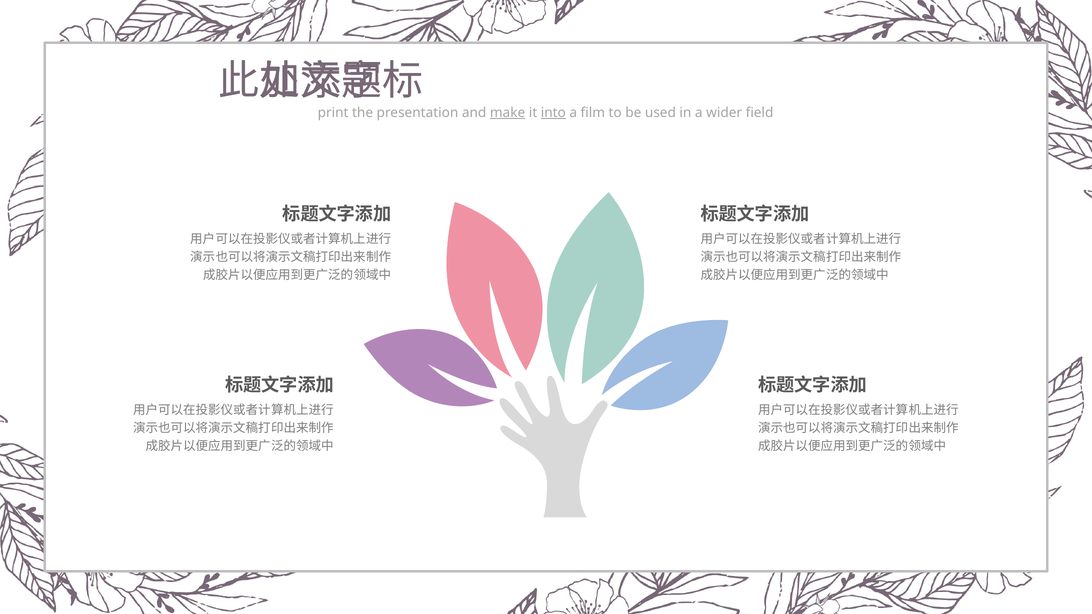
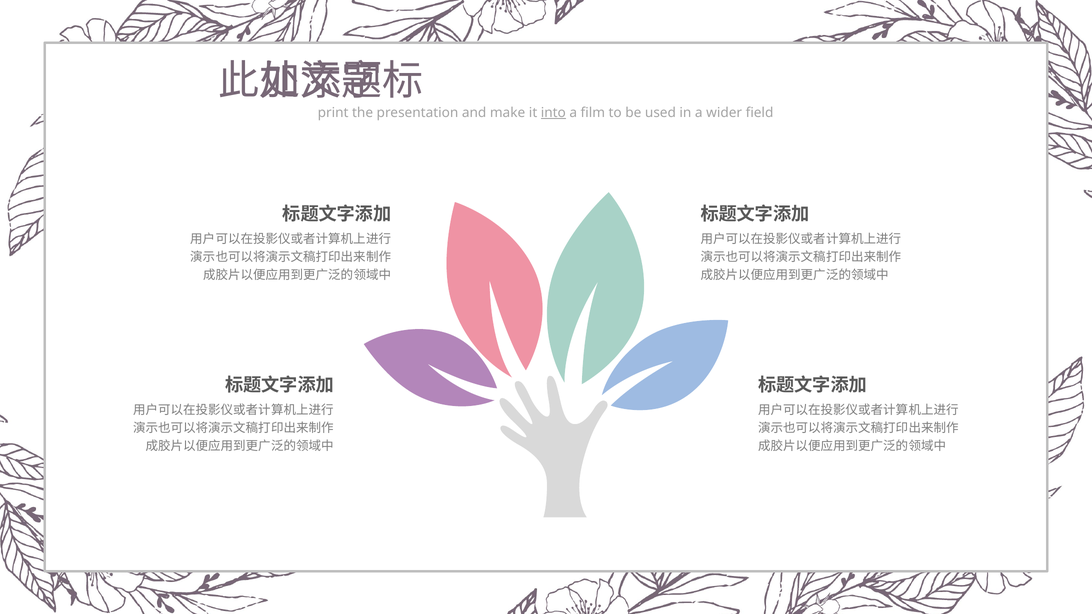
make underline: present -> none
